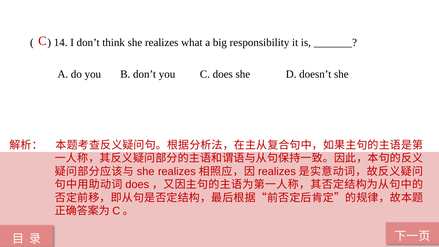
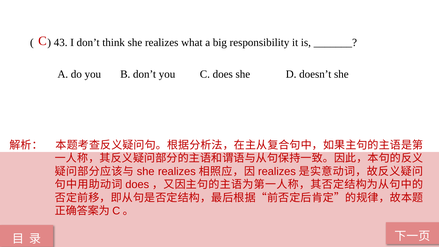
14: 14 -> 43
